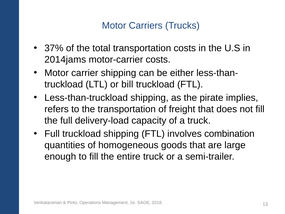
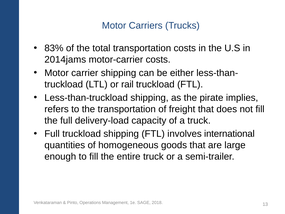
37%: 37% -> 83%
bill: bill -> rail
combination: combination -> international
